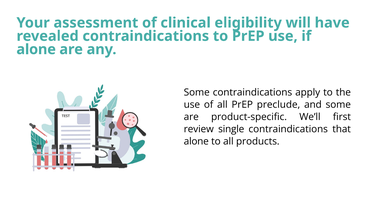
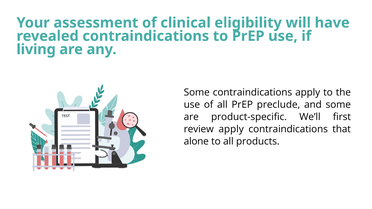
alone at (36, 49): alone -> living
review single: single -> apply
